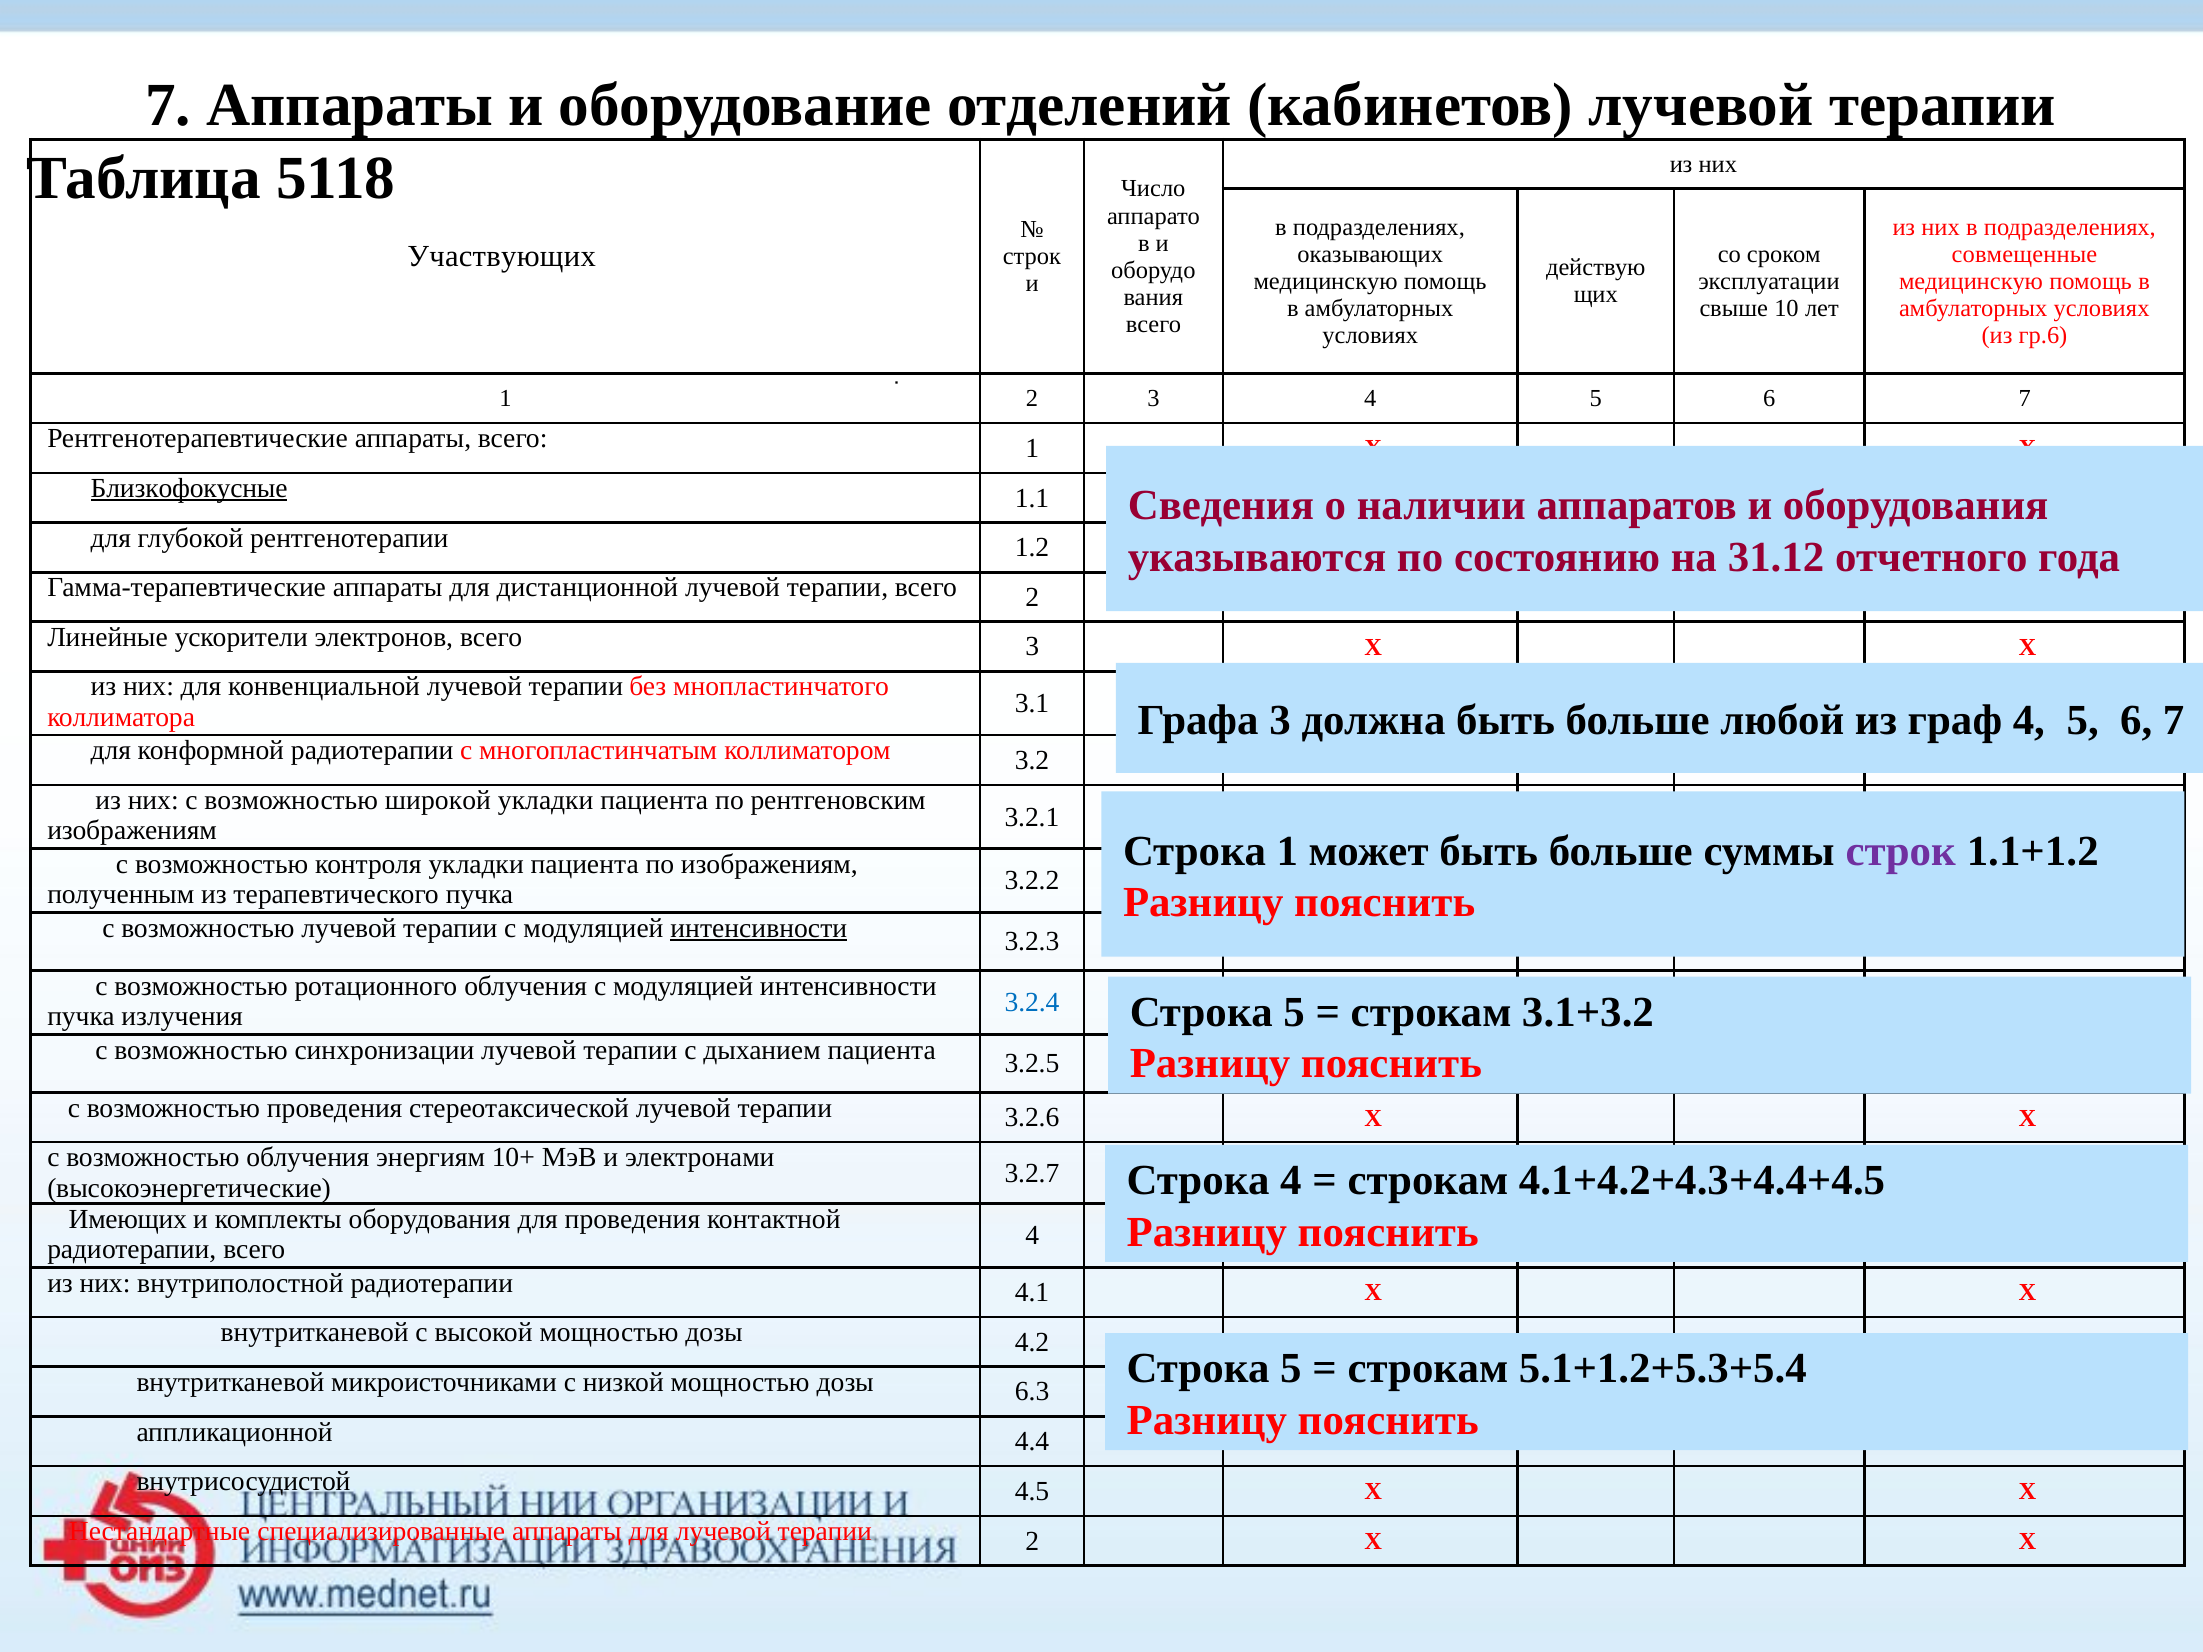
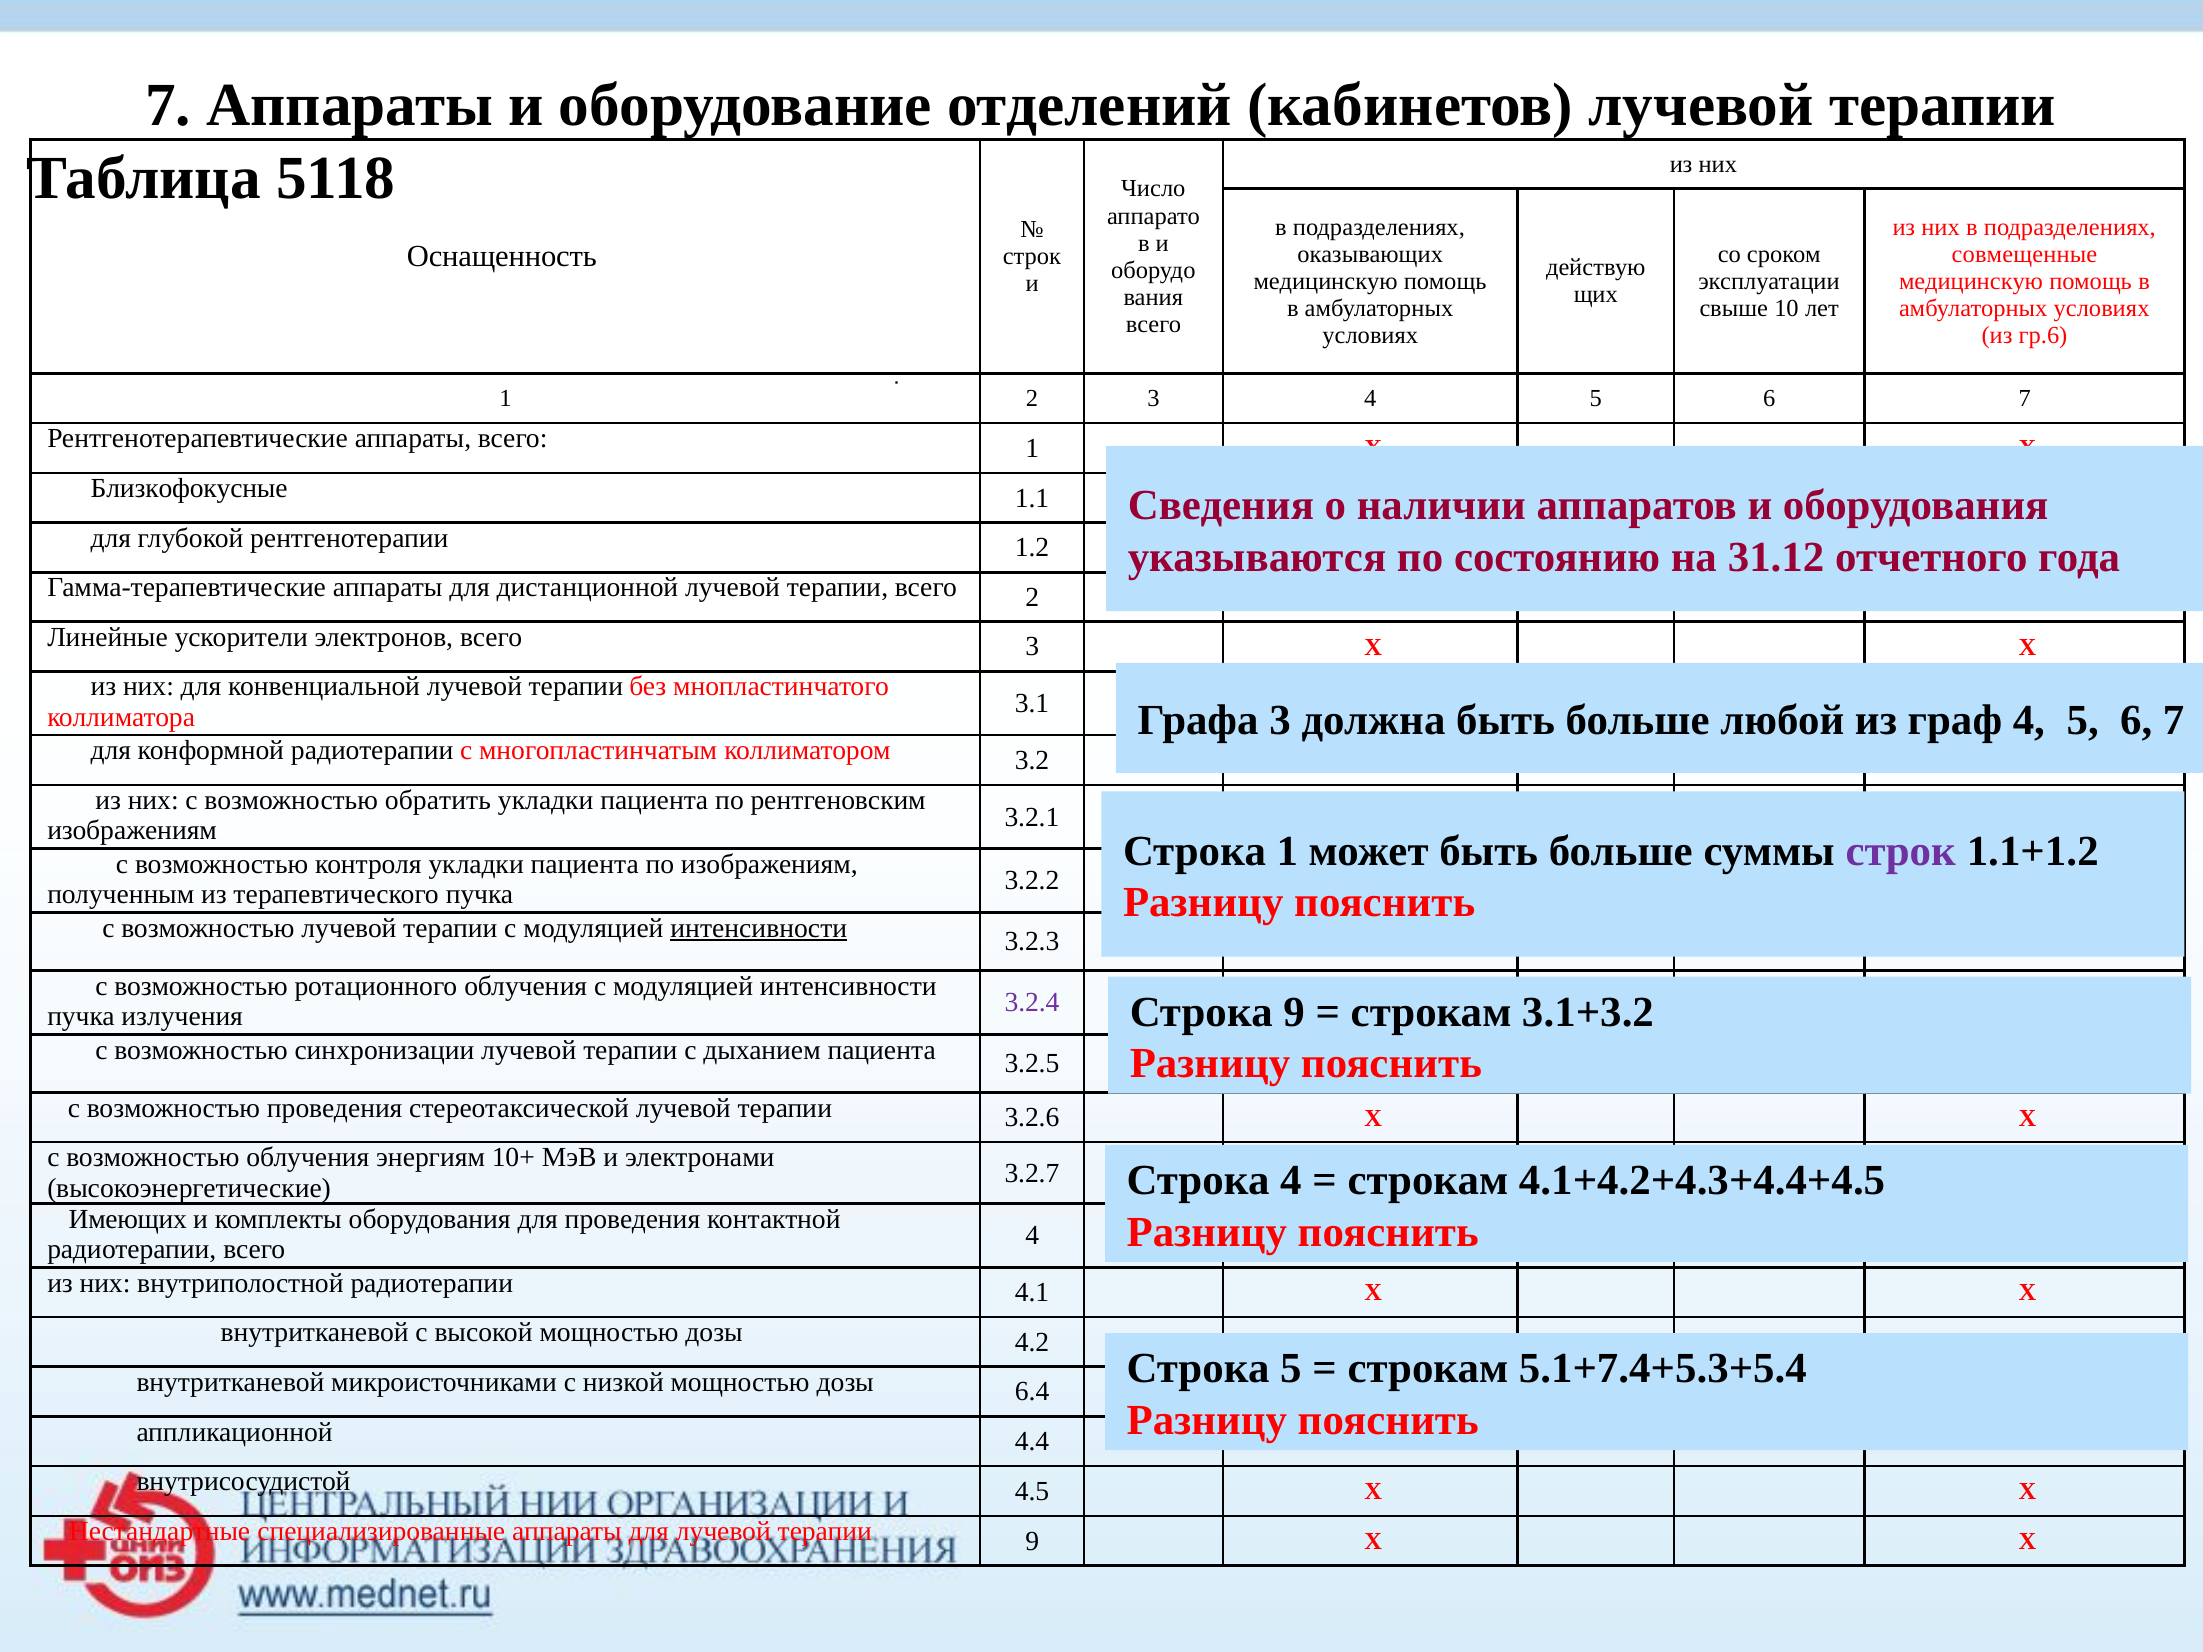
Участвующих: Участвующих -> Оснащенность
Близкофокусные underline: present -> none
широкой: широкой -> обратить
3.2.4 colour: blue -> purple
5 at (1294, 1013): 5 -> 9
5.1+1.2+5.3+5.4: 5.1+1.2+5.3+5.4 -> 5.1+7.4+5.3+5.4
6.3: 6.3 -> 6.4
терапии 2: 2 -> 9
